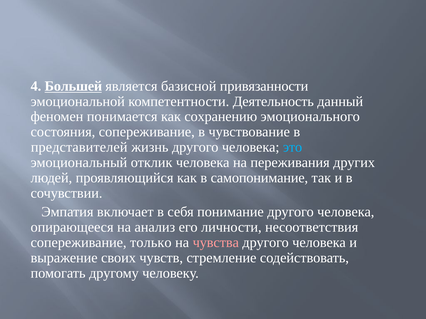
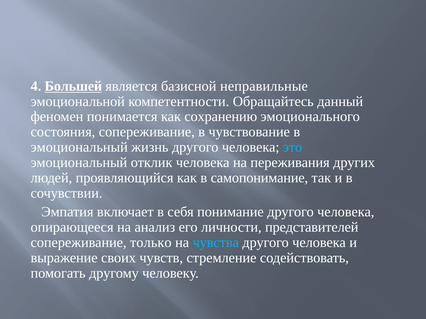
привязанности: привязанности -> неправильные
Деятельность: Деятельность -> Обращайтесь
представителей at (79, 147): представителей -> эмоциональный
несоответствия: несоответствия -> представителей
чувства colour: pink -> light blue
